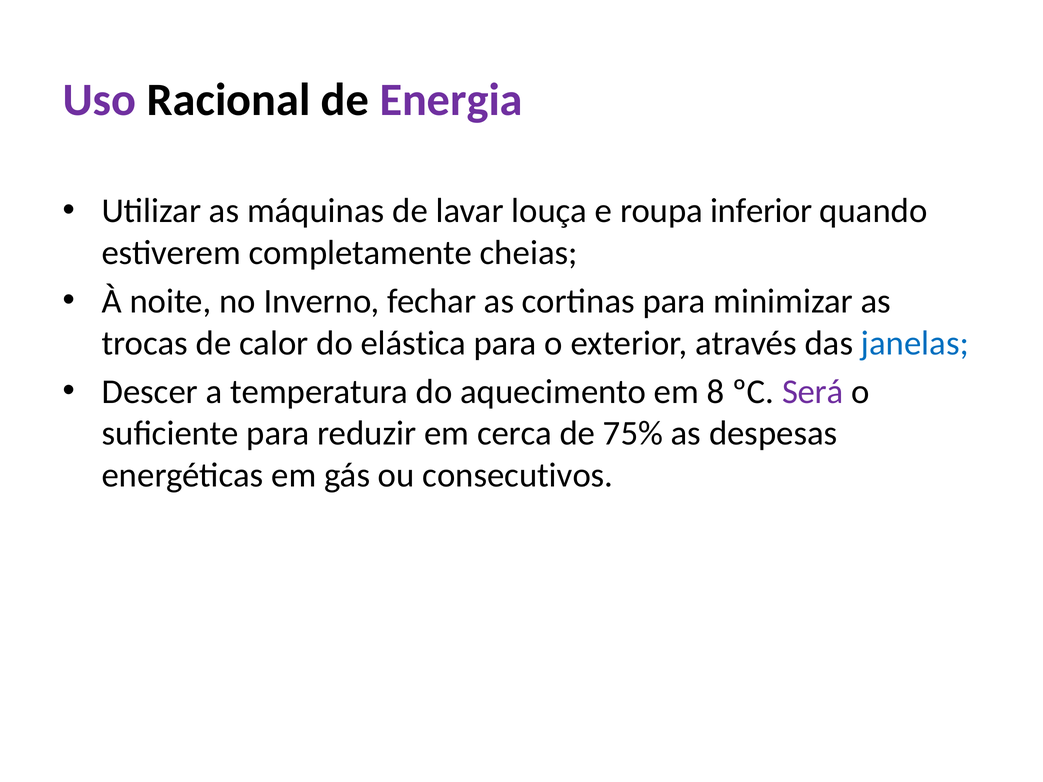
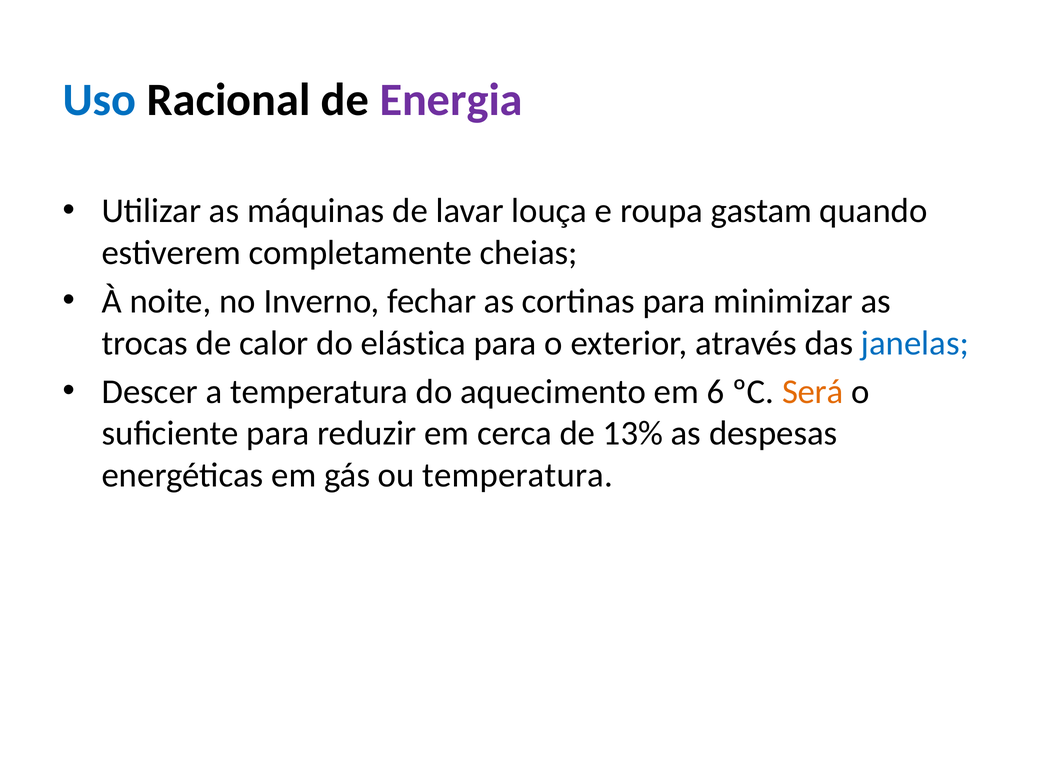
Uso colour: purple -> blue
inferior: inferior -> gastam
8: 8 -> 6
Será colour: purple -> orange
75%: 75% -> 13%
ou consecutivos: consecutivos -> temperatura
